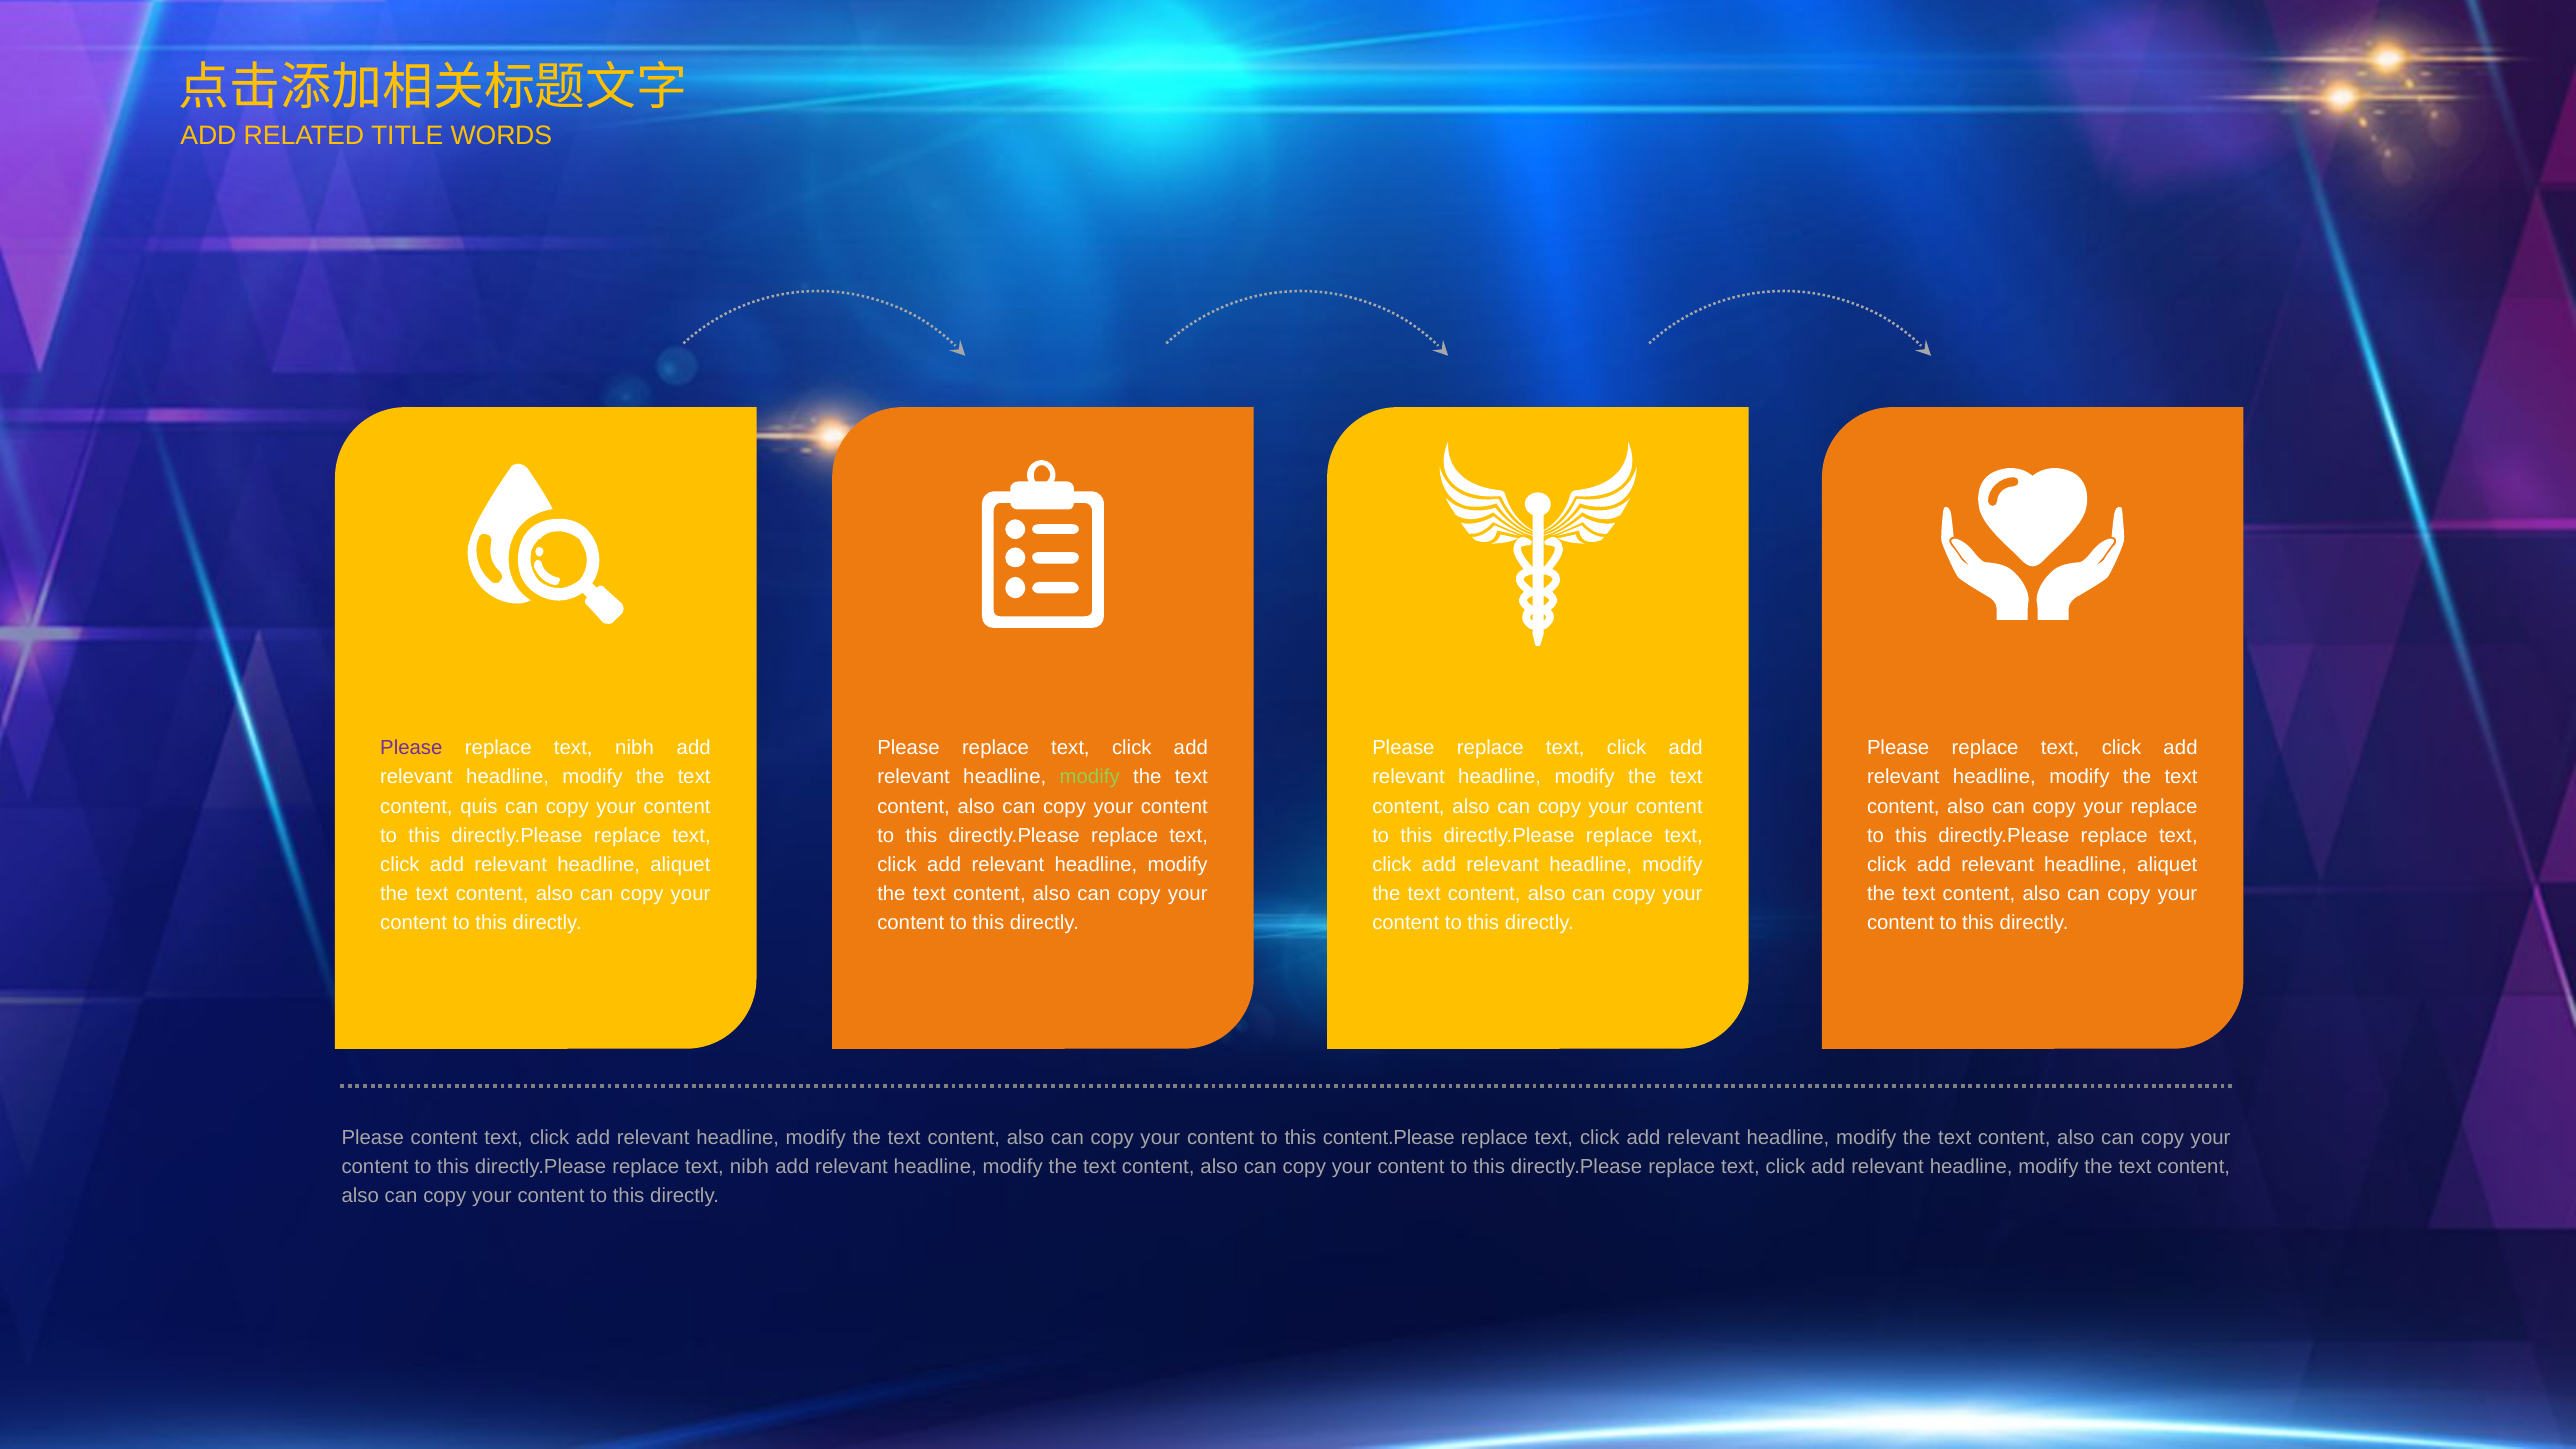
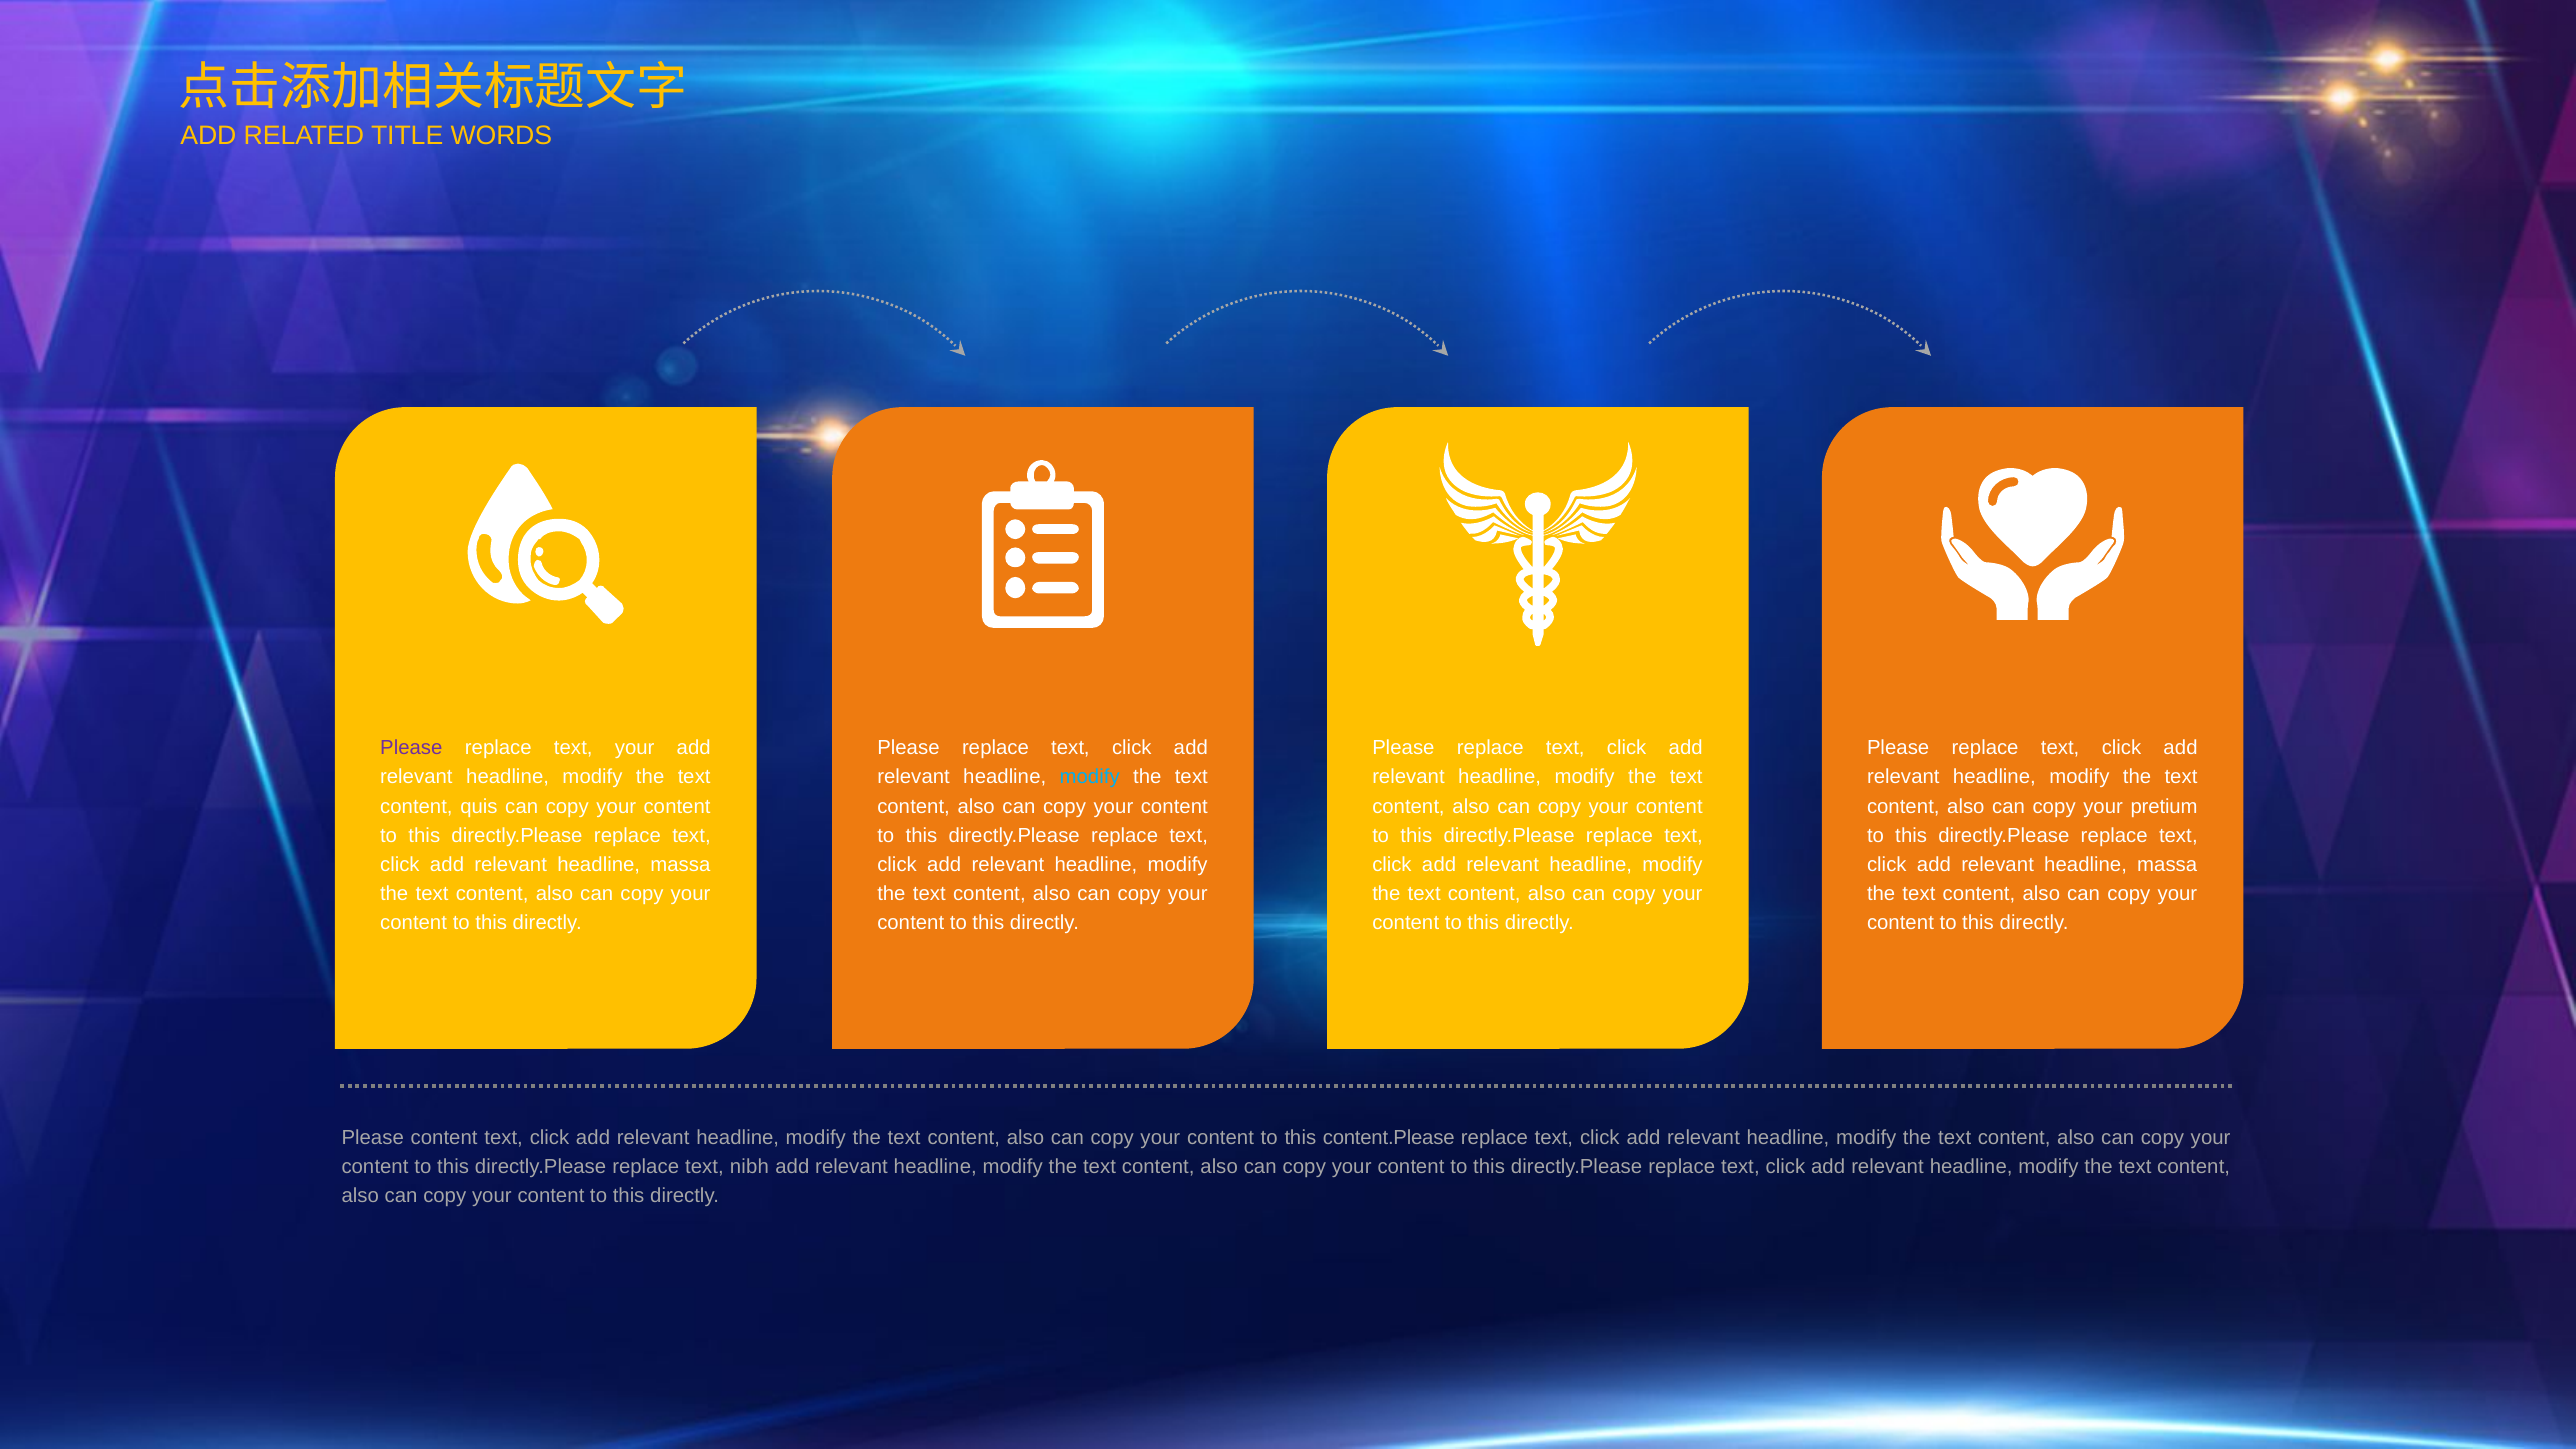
nibh at (635, 748): nibh -> your
modify at (1090, 777) colour: light green -> light blue
your replace: replace -> pretium
aliquet at (680, 865): aliquet -> massa
aliquet at (2167, 865): aliquet -> massa
